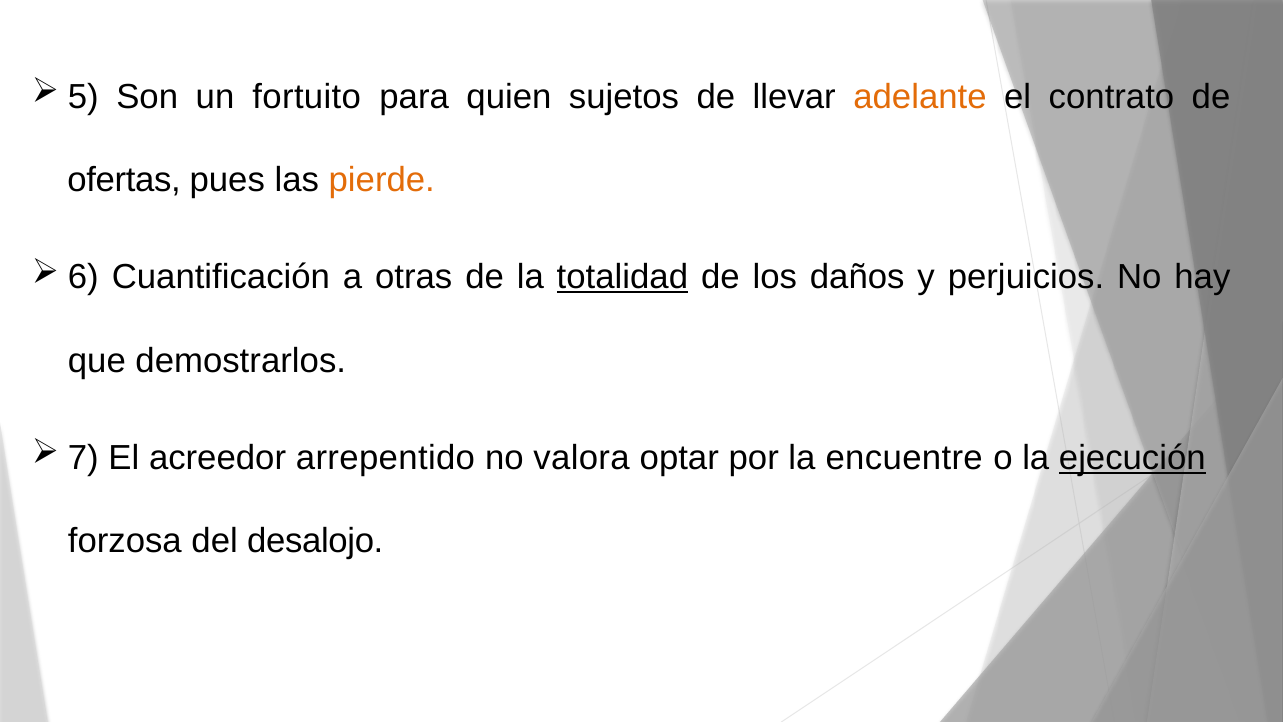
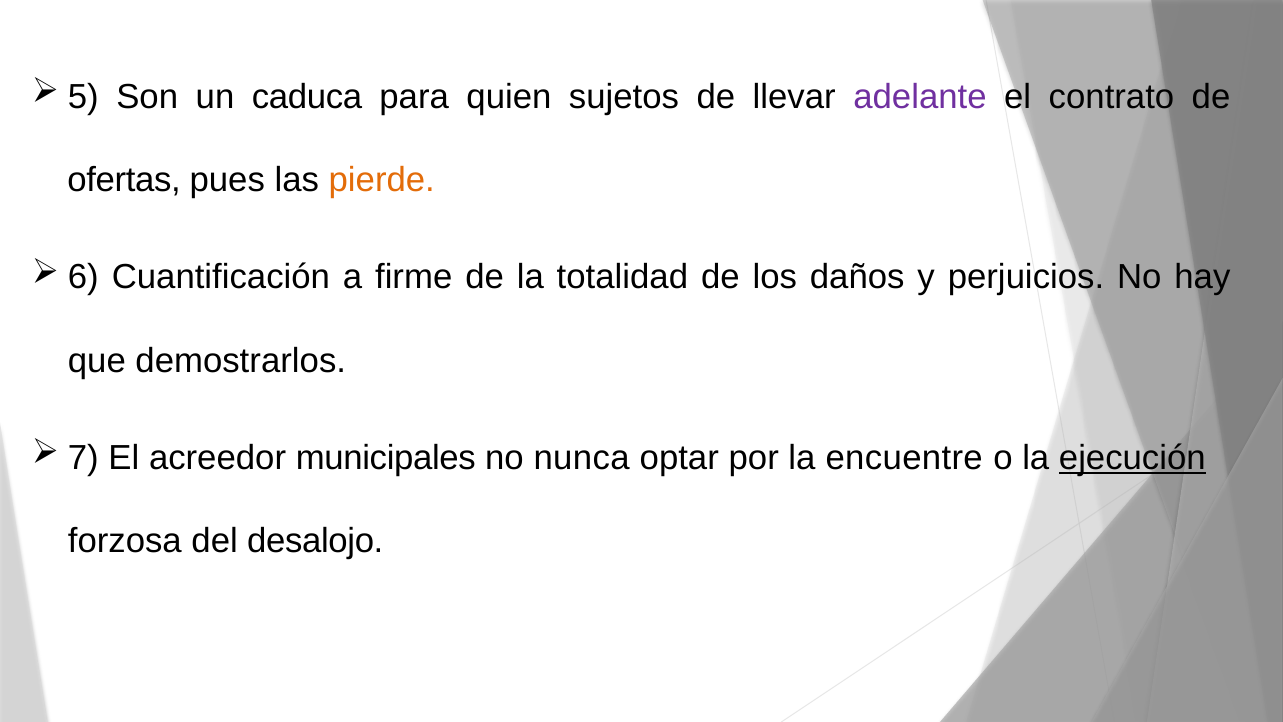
fortuito: fortuito -> caduca
adelante colour: orange -> purple
otras: otras -> firme
totalidad underline: present -> none
arrepentido: arrepentido -> municipales
valora: valora -> nunca
